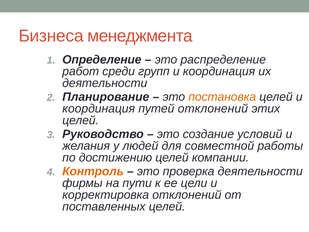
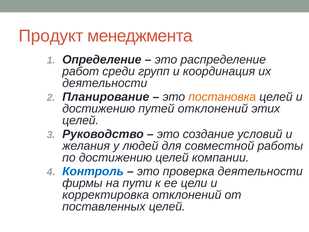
Бизнеса: Бизнеса -> Продукт
координация at (99, 108): координация -> достижению
Контроль colour: orange -> blue
